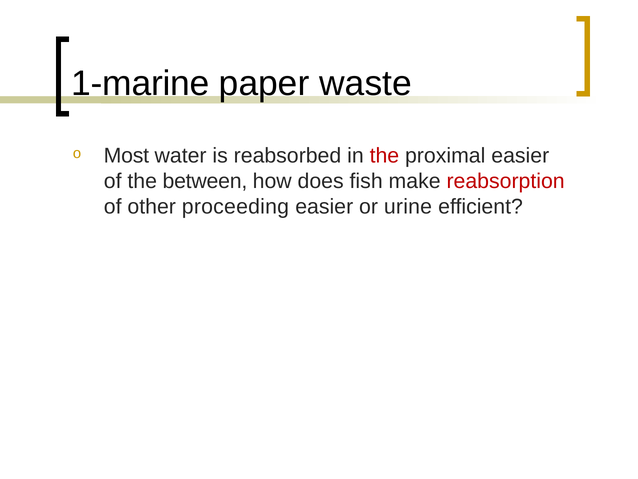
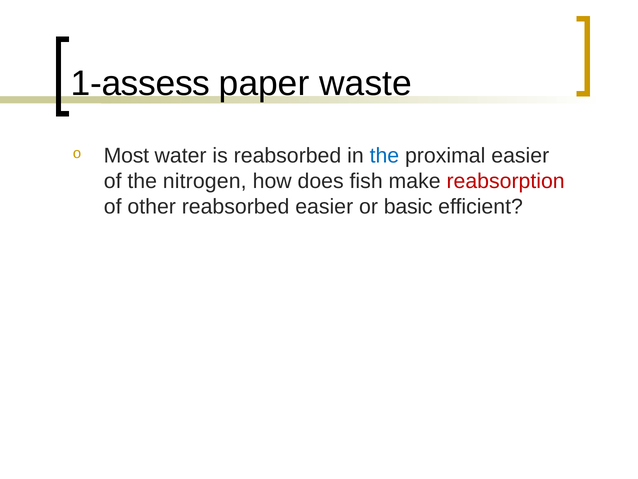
1-marine: 1-marine -> 1-assess
the at (384, 156) colour: red -> blue
between: between -> nitrogen
other proceeding: proceeding -> reabsorbed
urine: urine -> basic
